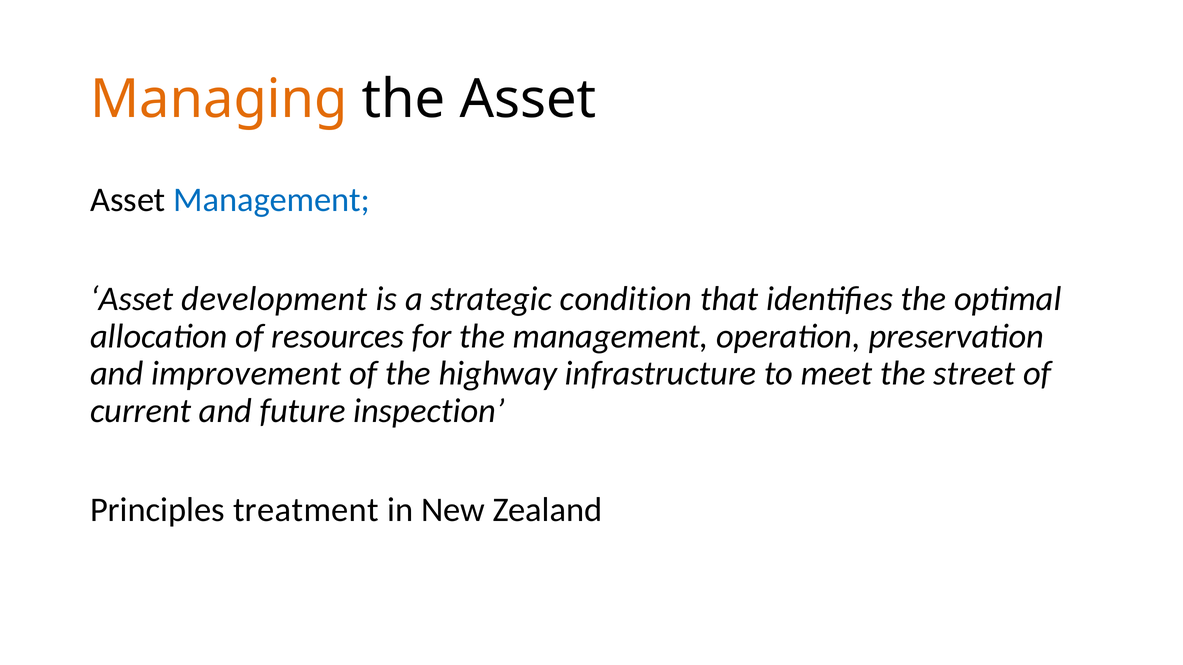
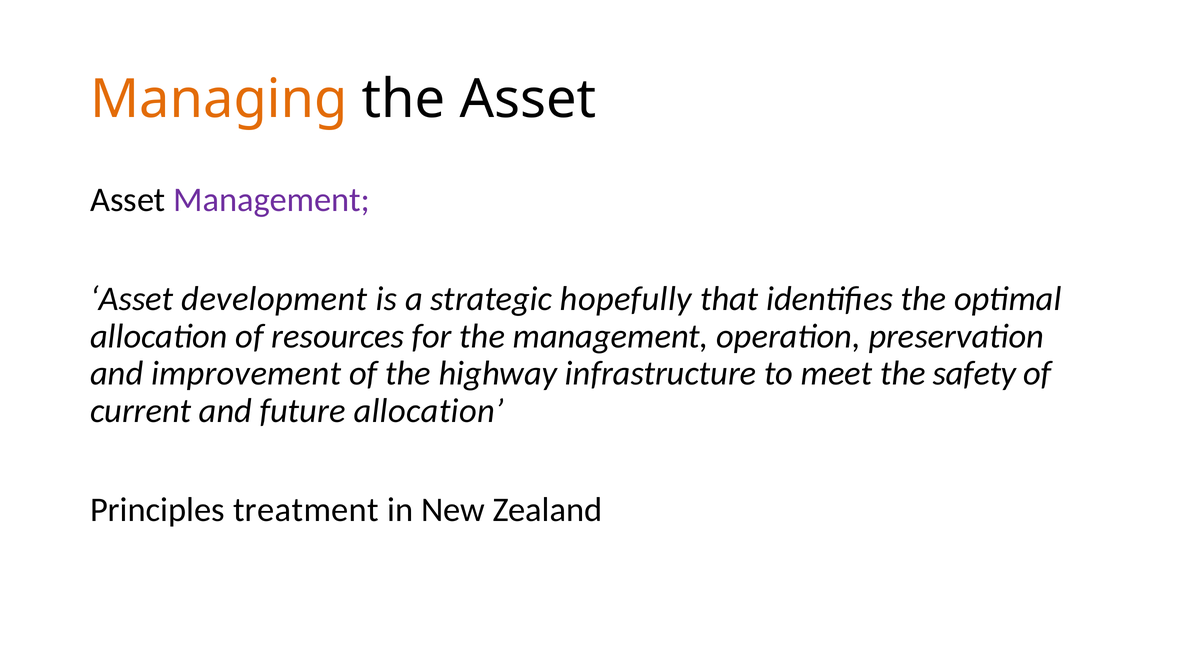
Management at (272, 200) colour: blue -> purple
condition: condition -> hopefully
street: street -> safety
future inspection: inspection -> allocation
